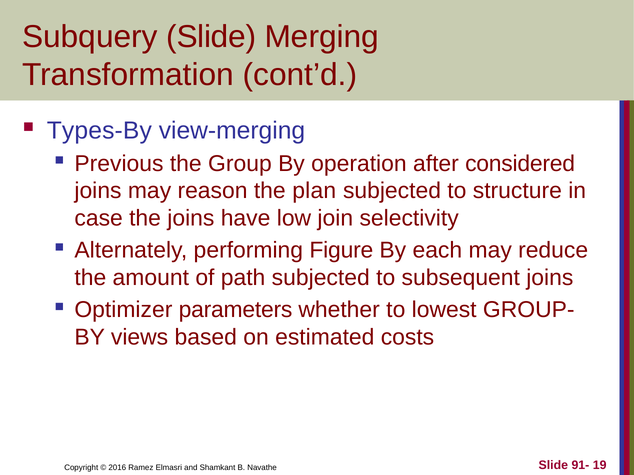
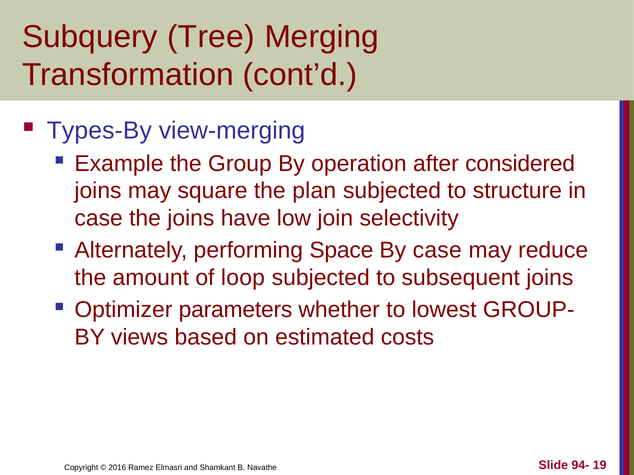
Subquery Slide: Slide -> Tree
Previous: Previous -> Example
reason: reason -> square
Figure: Figure -> Space
By each: each -> case
path: path -> loop
91-: 91- -> 94-
